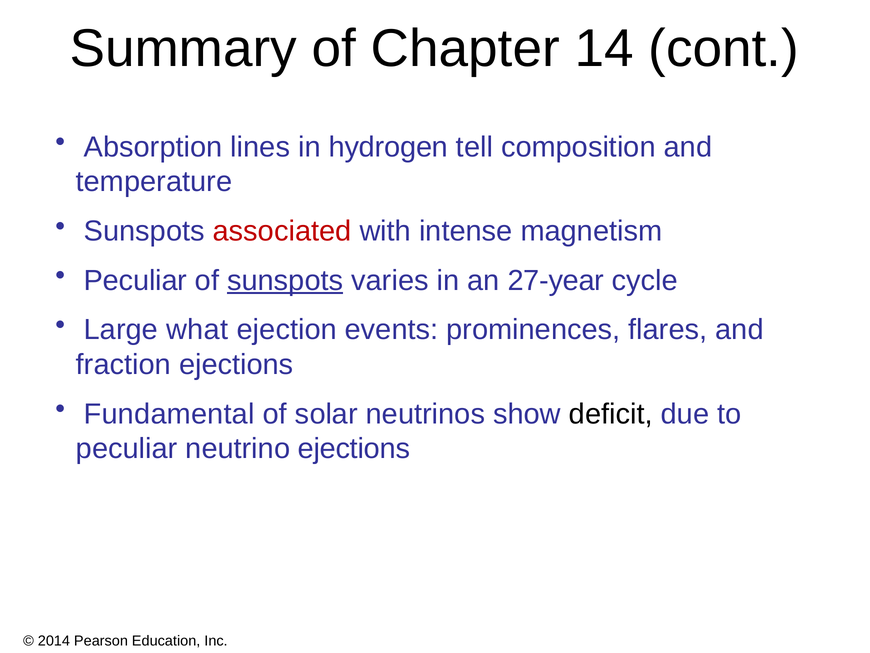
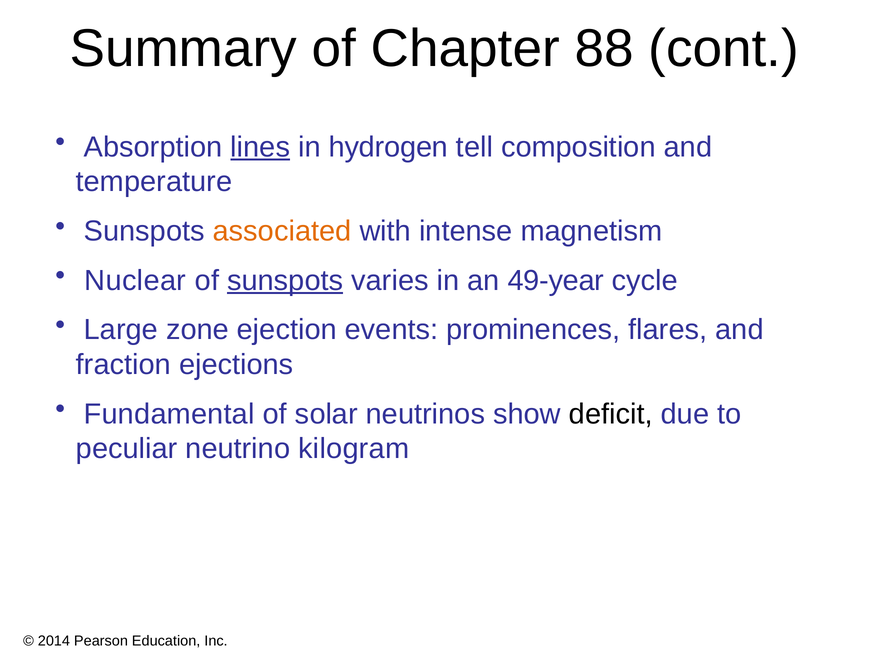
14: 14 -> 88
lines underline: none -> present
associated colour: red -> orange
Peculiar at (136, 280): Peculiar -> Nuclear
27-year: 27-year -> 49-year
what: what -> zone
neutrino ejections: ejections -> kilogram
